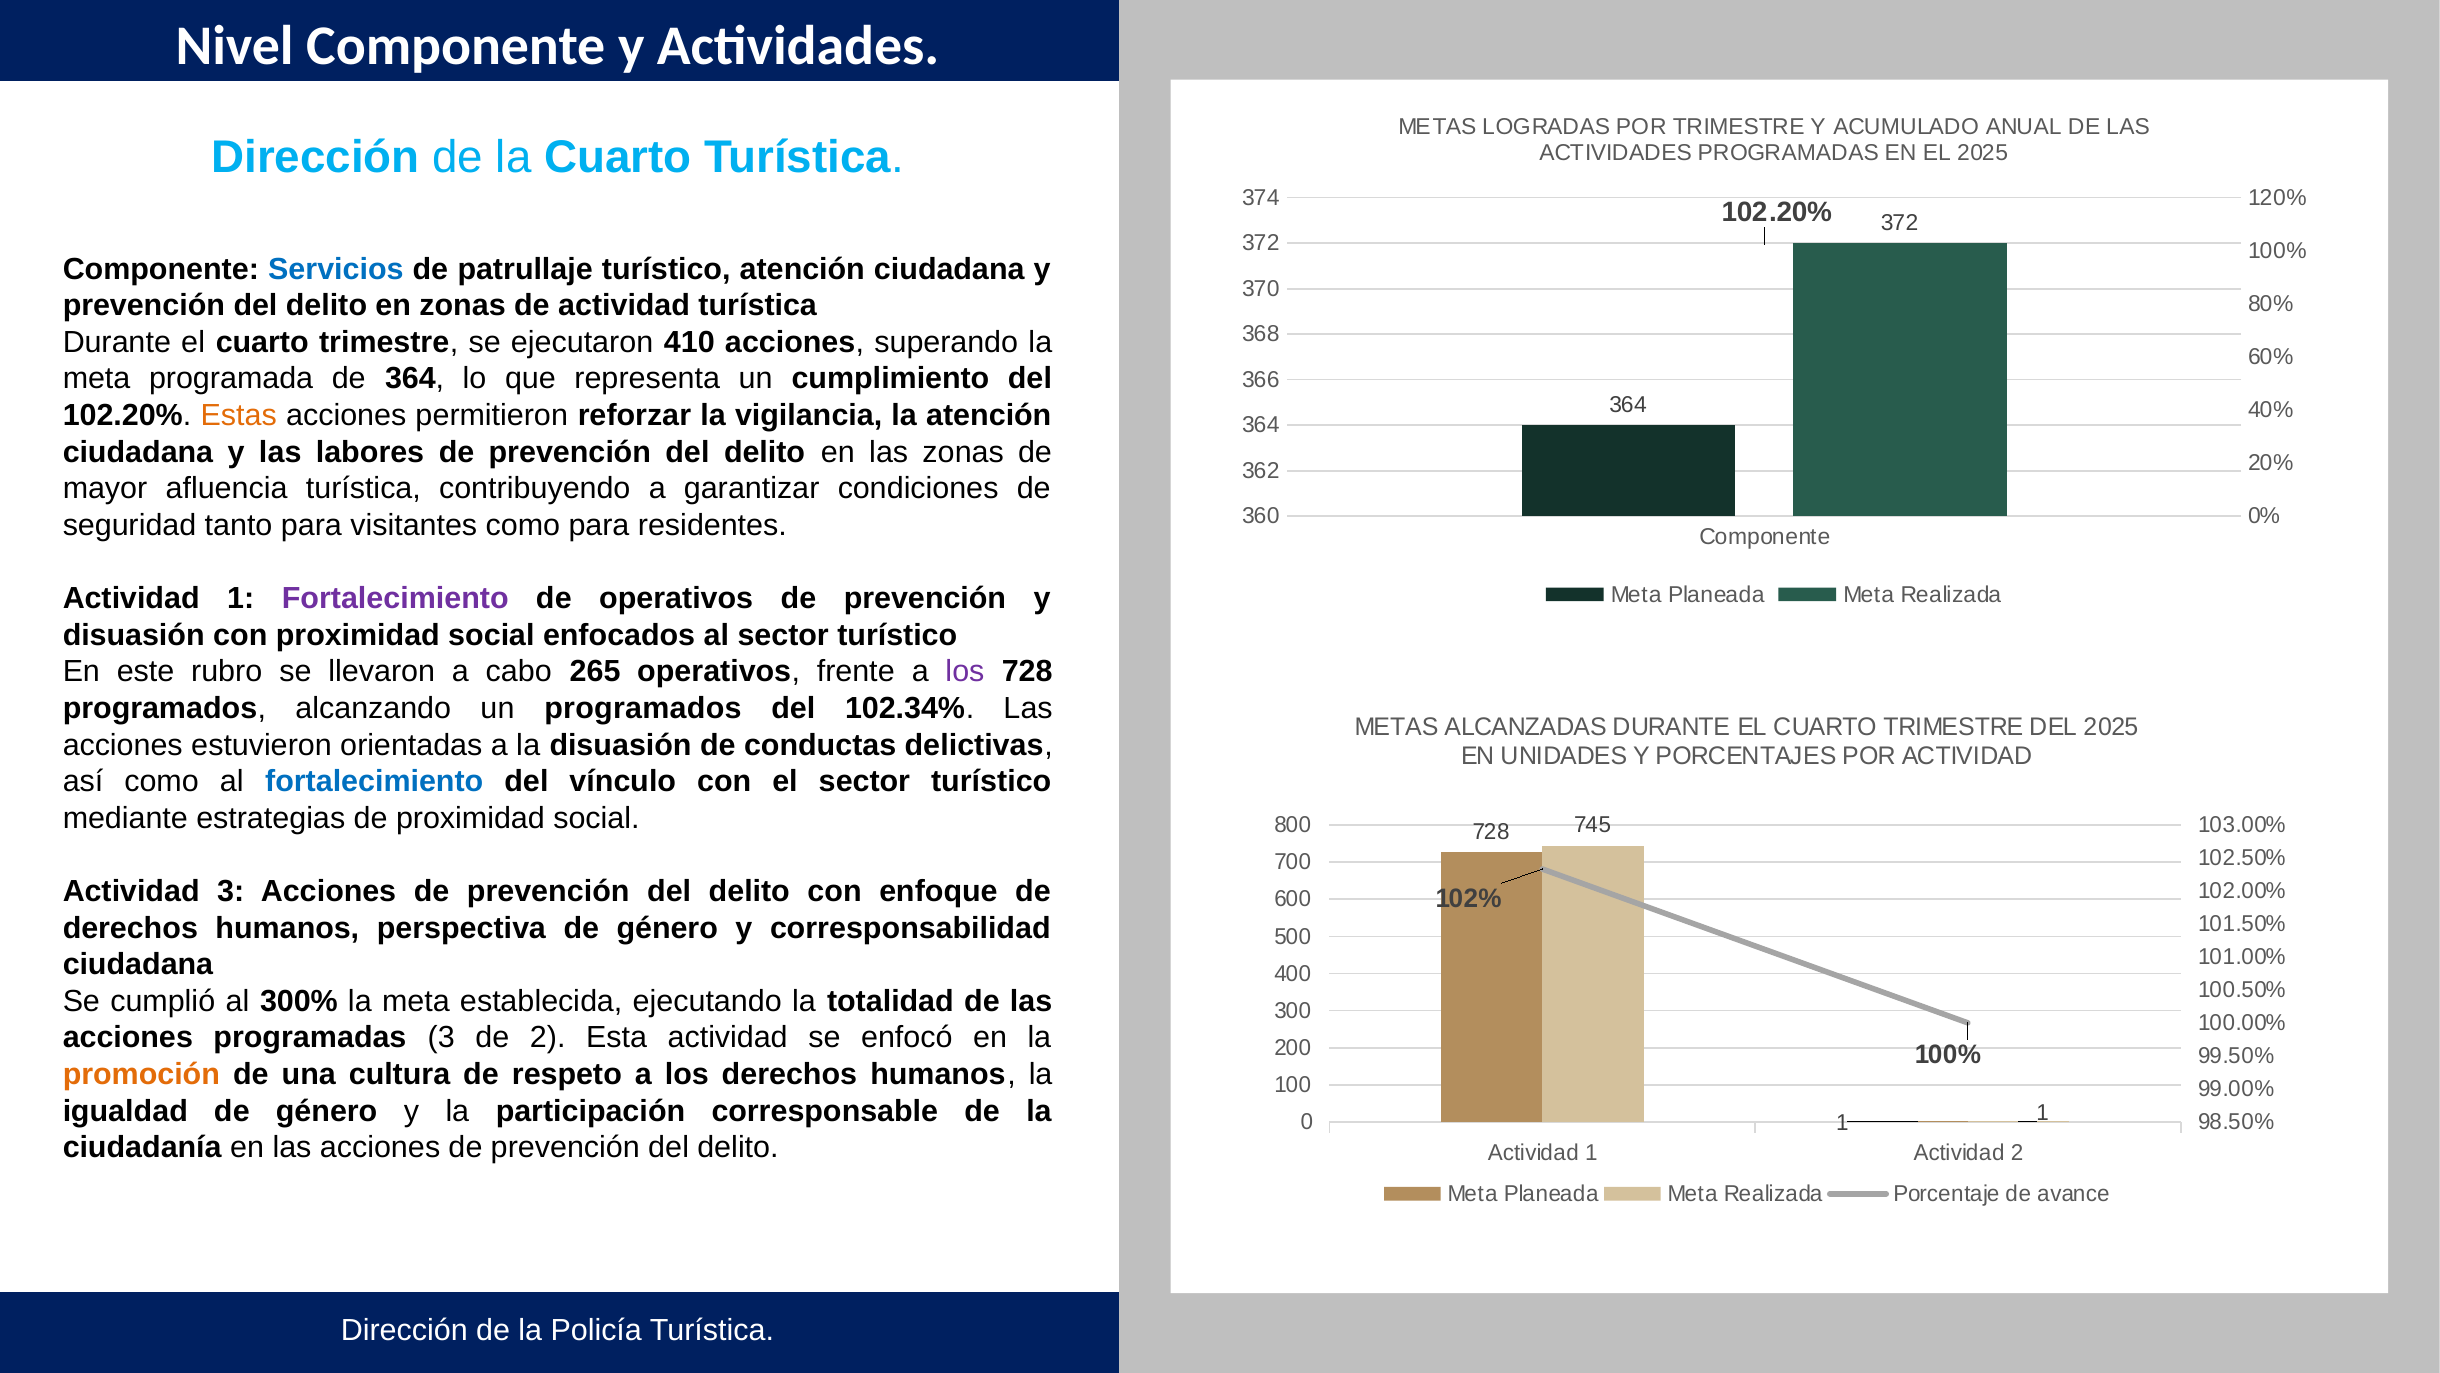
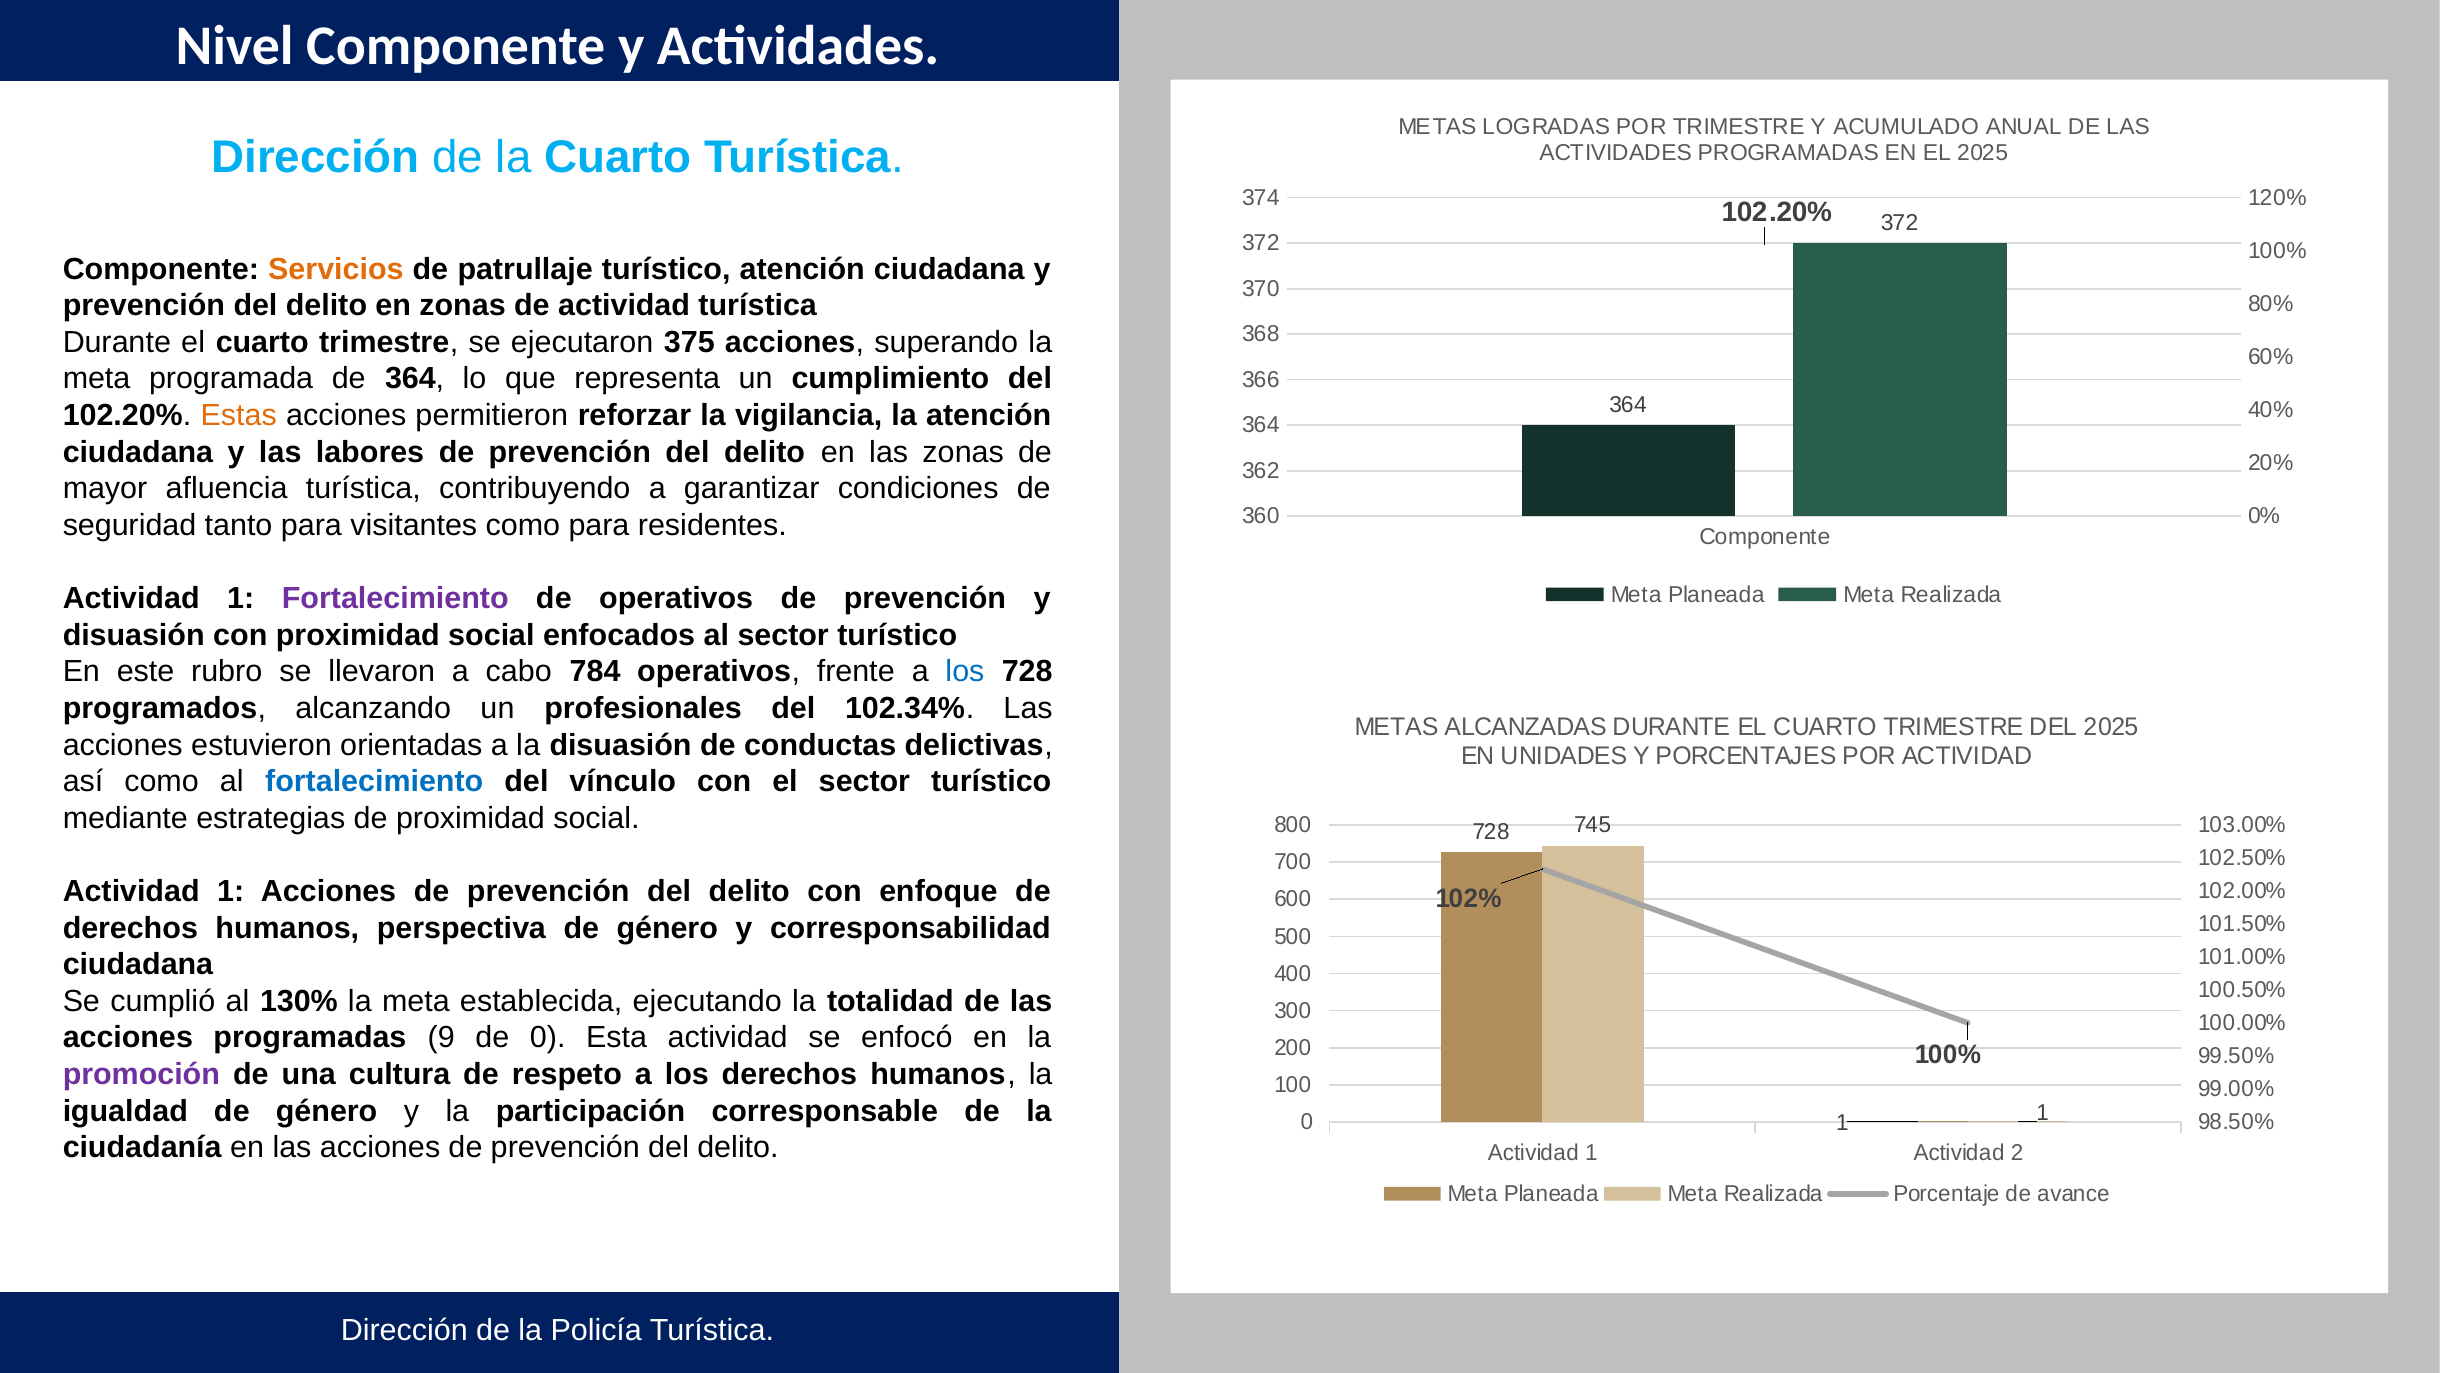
Servicios colour: blue -> orange
410: 410 -> 375
265: 265 -> 784
los at (965, 672) colour: purple -> blue
un programados: programados -> profesionales
3 at (231, 891): 3 -> 1
300%: 300% -> 130%
programadas 3: 3 -> 9
de 2: 2 -> 0
promoción colour: orange -> purple
